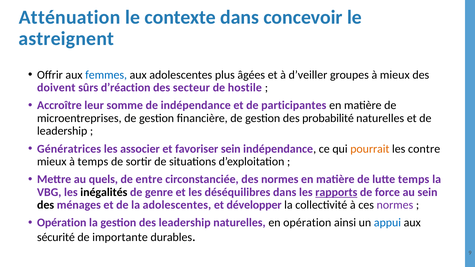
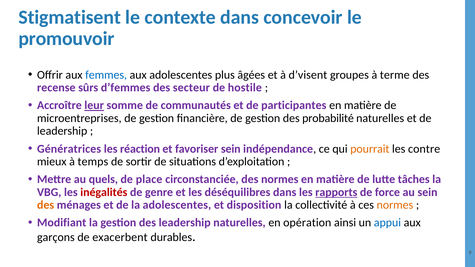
Atténuation: Atténuation -> Stigmatisent
astreignent: astreignent -> promouvoir
d’veiller: d’veiller -> d’visent
à mieux: mieux -> terme
doivent: doivent -> recense
d’réaction: d’réaction -> d’femmes
leur underline: none -> present
de indépendance: indépendance -> communautés
associer: associer -> réaction
entre: entre -> place
lutte temps: temps -> tâches
inégalités colour: black -> red
des at (46, 205) colour: black -> orange
développer: développer -> disposition
normes at (395, 205) colour: purple -> orange
Opération at (62, 223): Opération -> Modifiant
sécurité: sécurité -> garçons
importante: importante -> exacerbent
